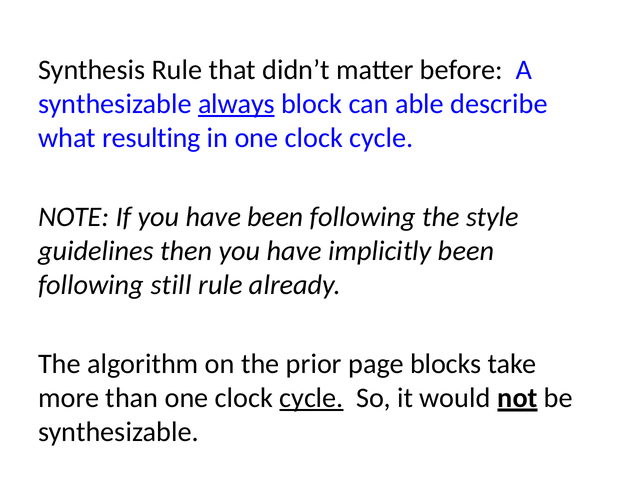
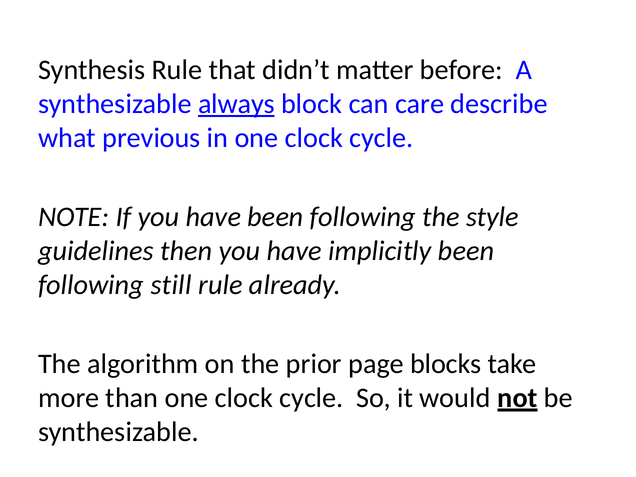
able: able -> care
resulting: resulting -> previous
cycle at (311, 398) underline: present -> none
